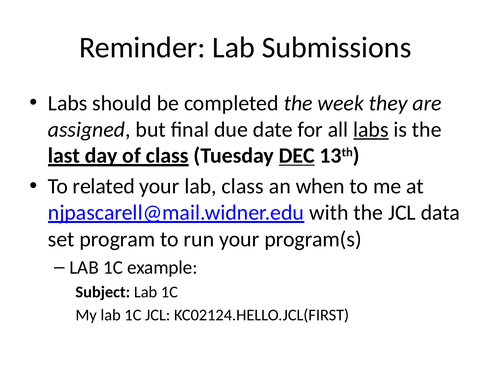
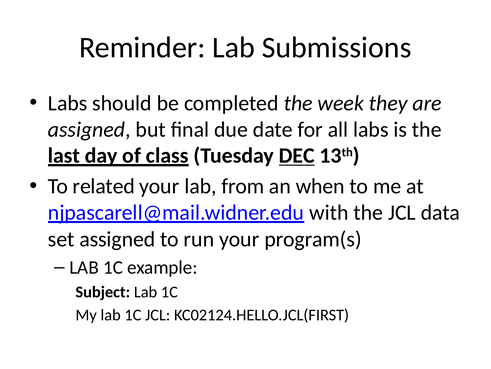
labs at (371, 129) underline: present -> none
lab class: class -> from
set program: program -> assigned
